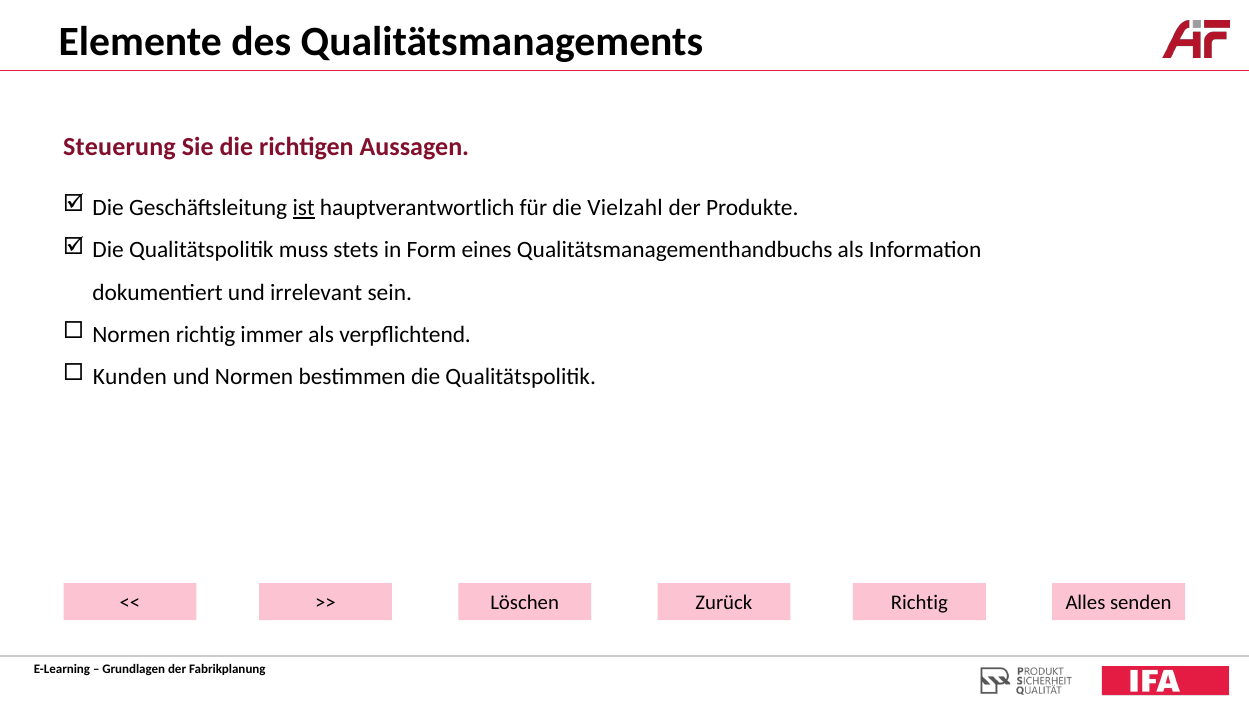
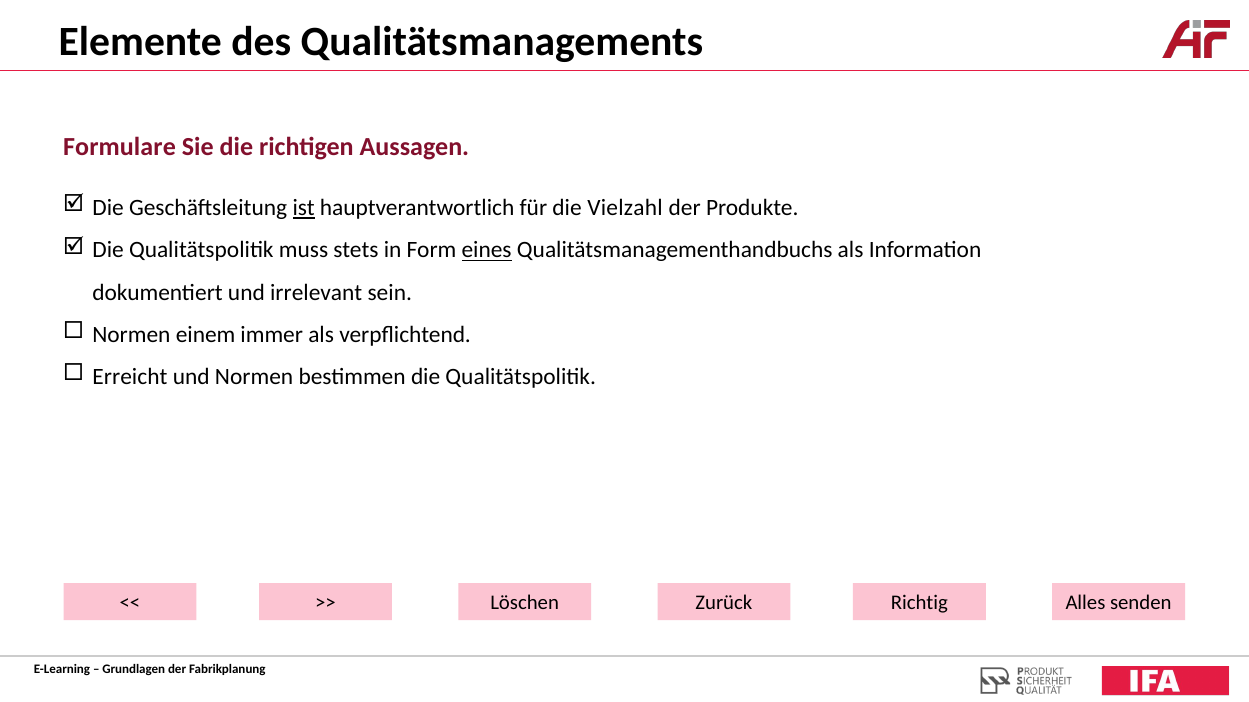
Steuerung: Steuerung -> Formulare
eines underline: none -> present
Normen richtig: richtig -> einem
Kunden: Kunden -> Erreicht
